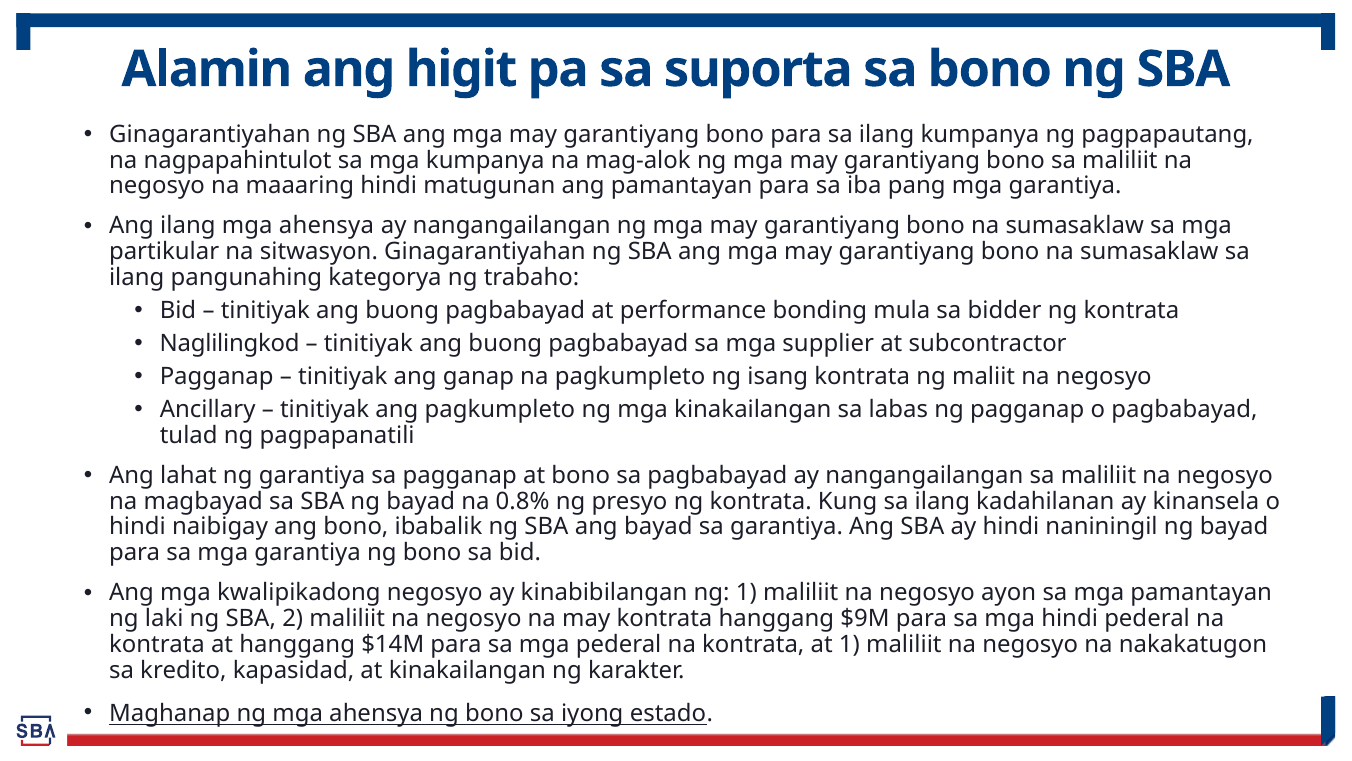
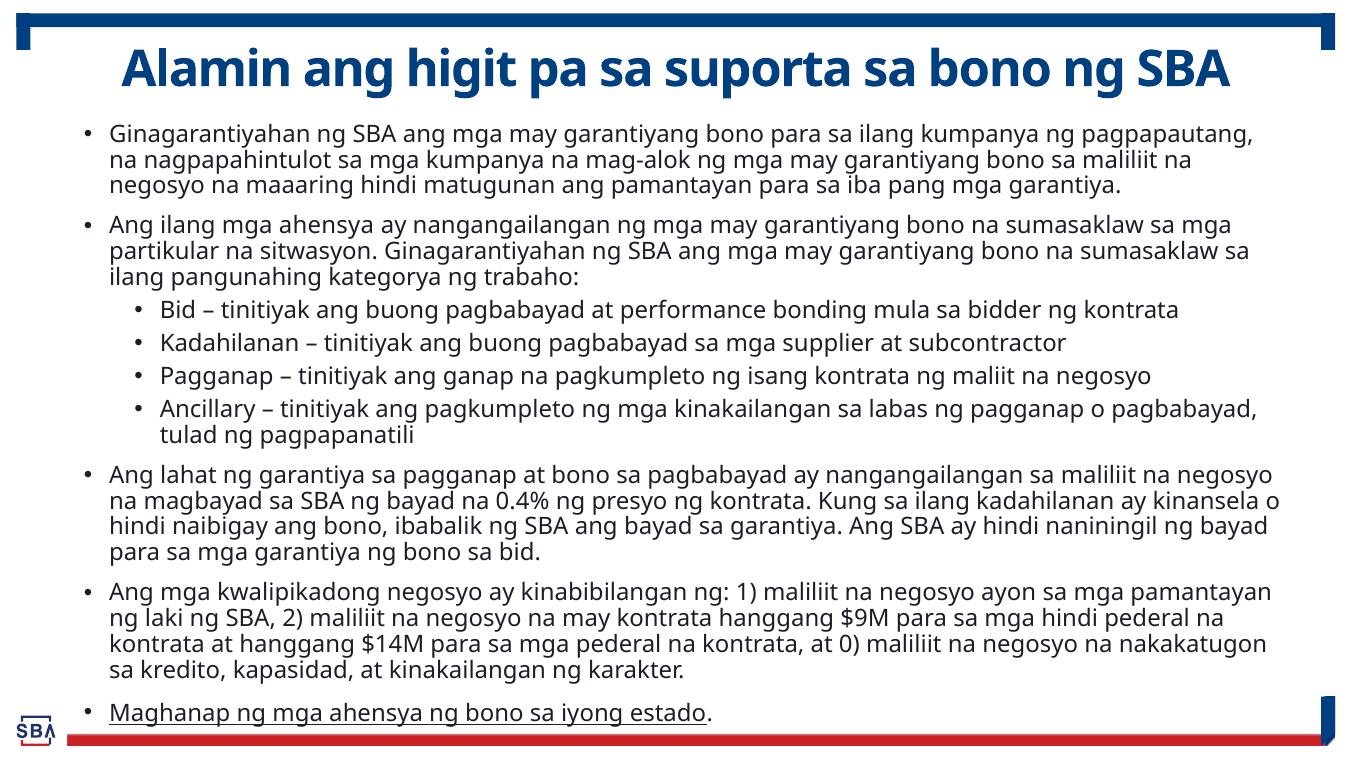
Naglilingkod at (230, 343): Naglilingkod -> Kadahilanan
0.8%: 0.8% -> 0.4%
at 1: 1 -> 0
